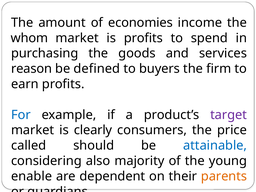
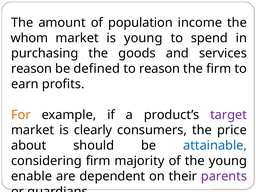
economies: economies -> population
is profits: profits -> young
to buyers: buyers -> reason
For colour: blue -> orange
called: called -> about
considering also: also -> firm
parents colour: orange -> purple
